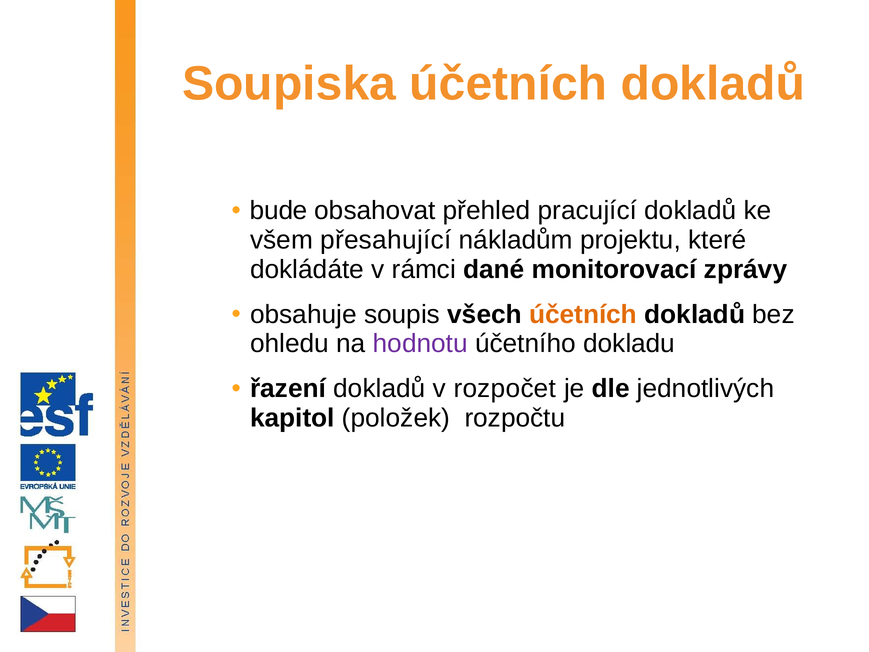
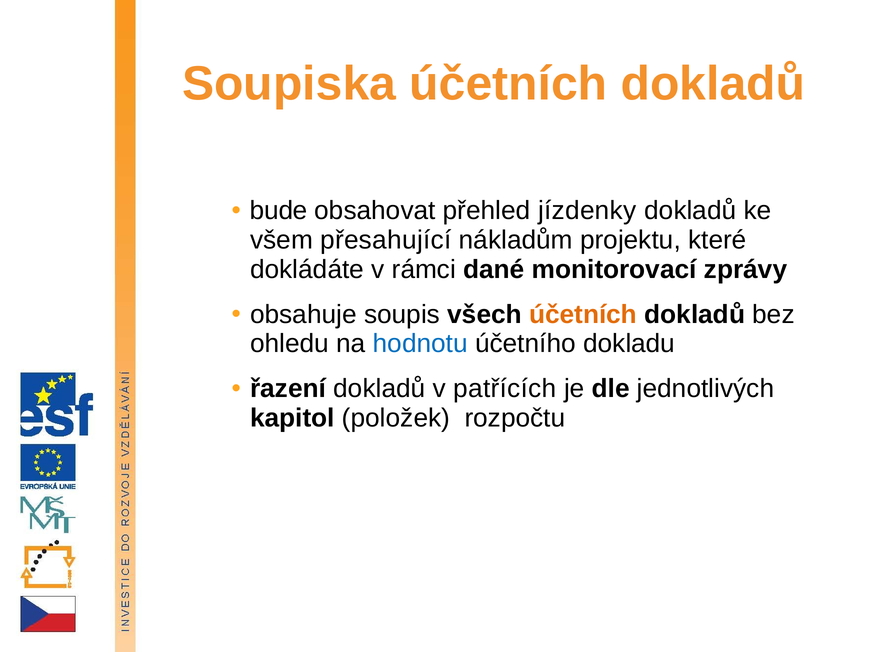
pracující: pracující -> jízdenky
hodnotu colour: purple -> blue
rozpočet: rozpočet -> patřících
